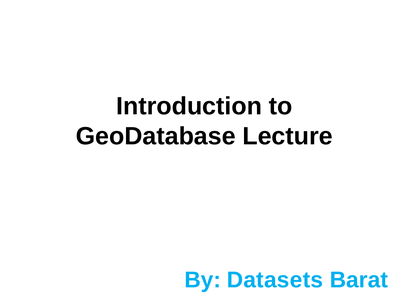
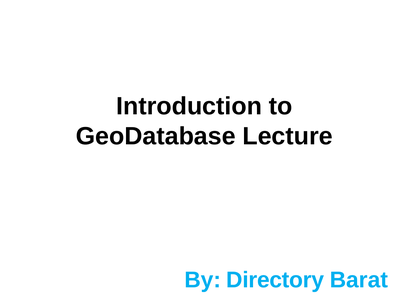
Datasets: Datasets -> Directory
